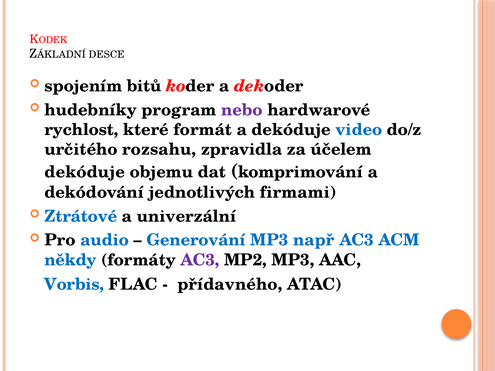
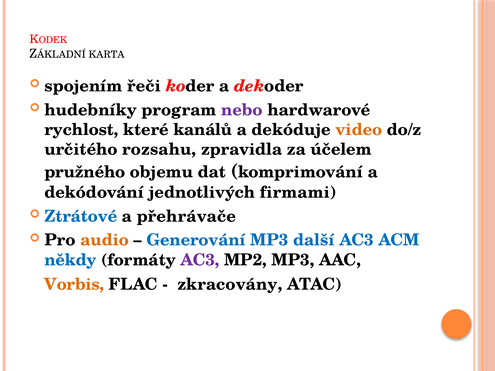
DESCE: DESCE -> KARTA
bitů: bitů -> řeči
formát: formát -> kanálů
video colour: blue -> orange
dekóduje at (85, 172): dekóduje -> pružného
univerzální: univerzální -> přehrávače
audio colour: blue -> orange
např: např -> další
Vorbis colour: blue -> orange
přídavného: přídavného -> zkracovány
